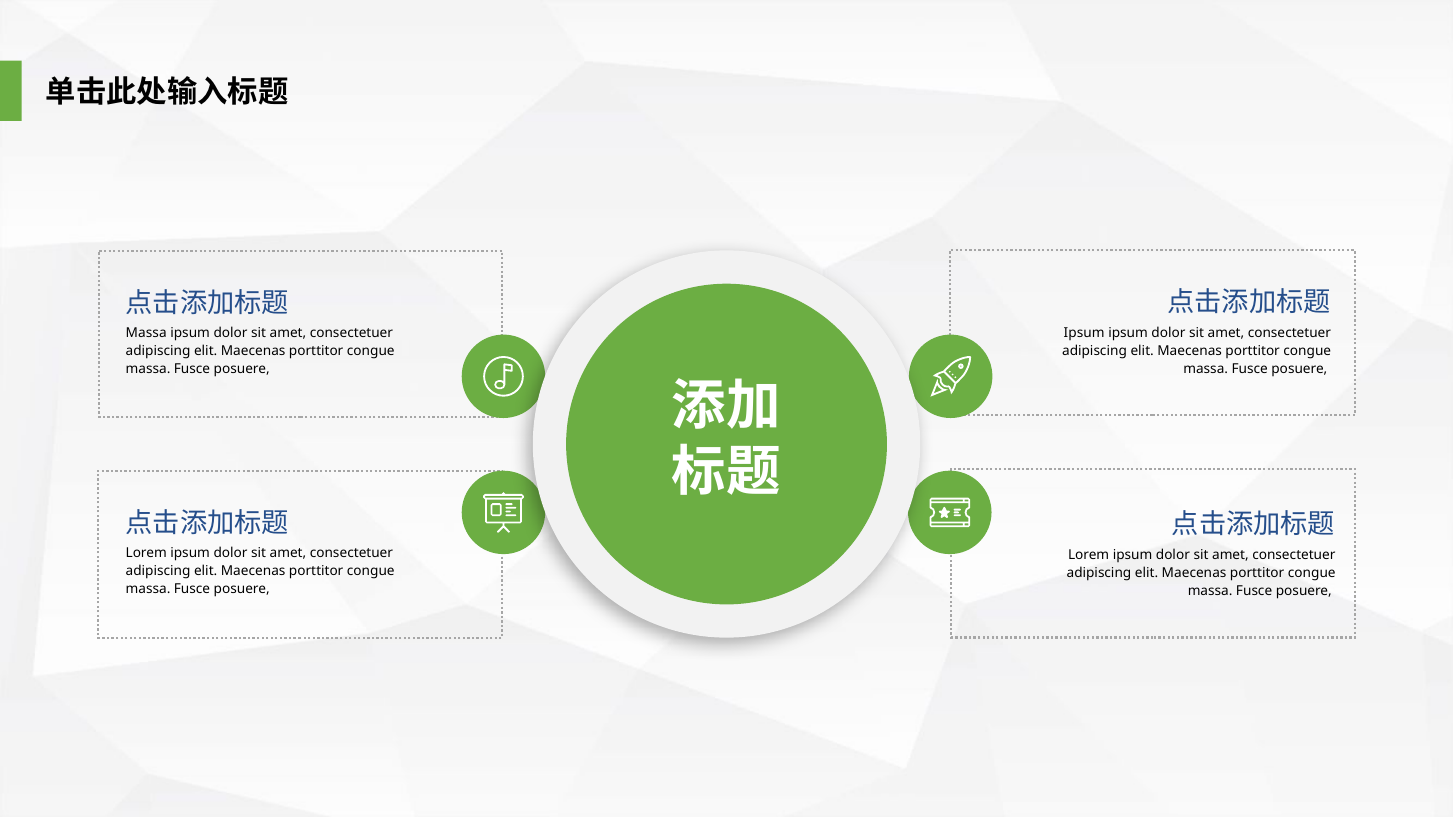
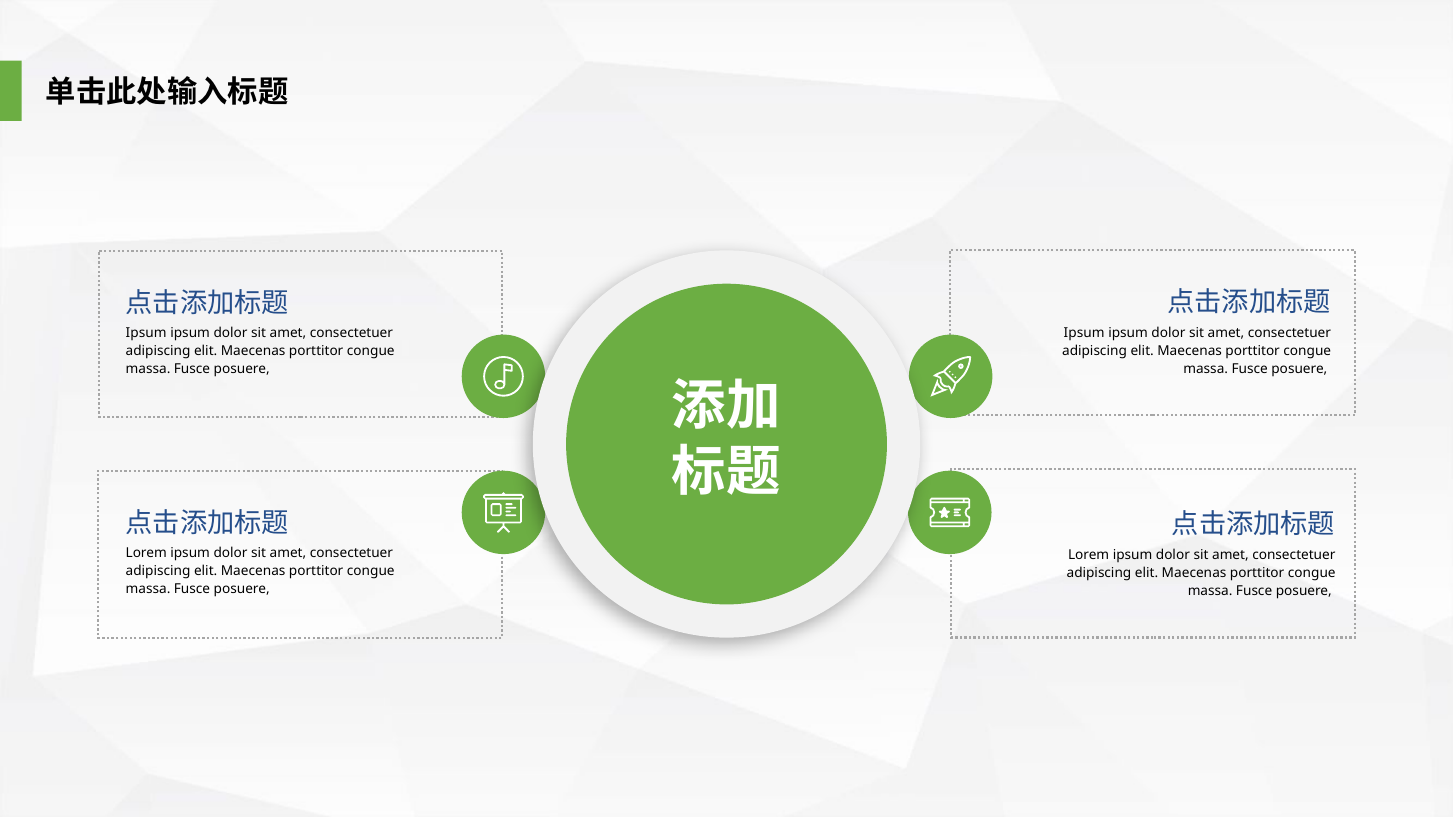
Massa at (146, 333): Massa -> Ipsum
